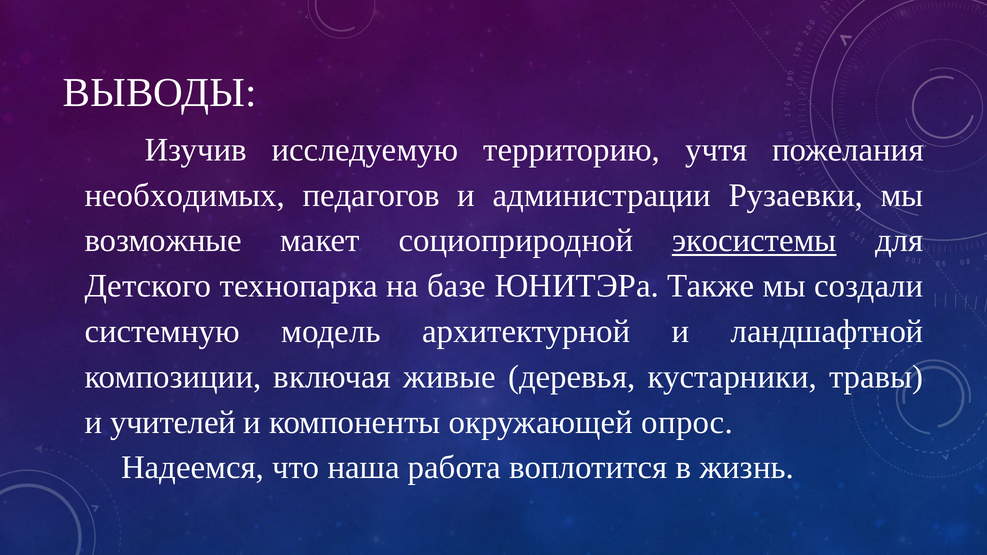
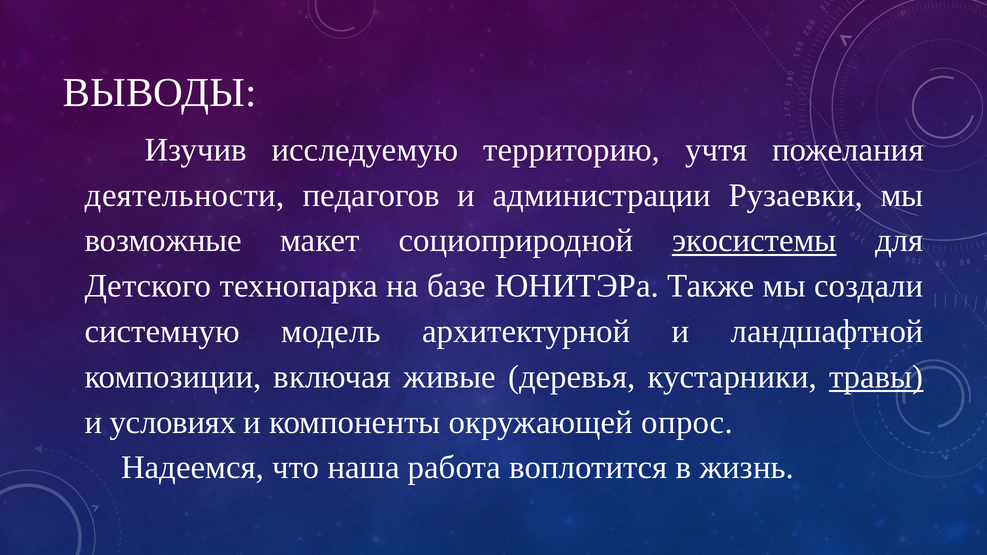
необходимых: необходимых -> деятельности
травы underline: none -> present
учителей: учителей -> условиях
